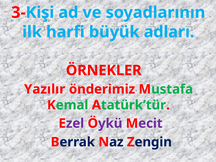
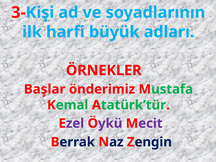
Yazılır: Yazılır -> Başlar
